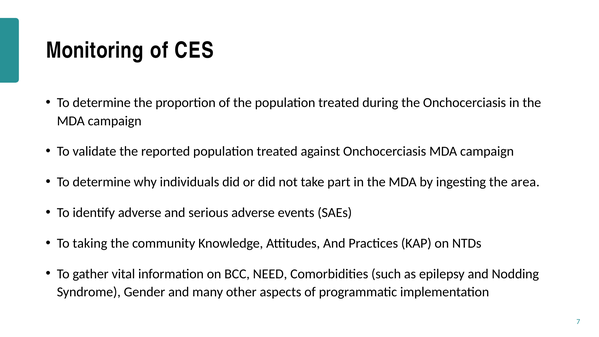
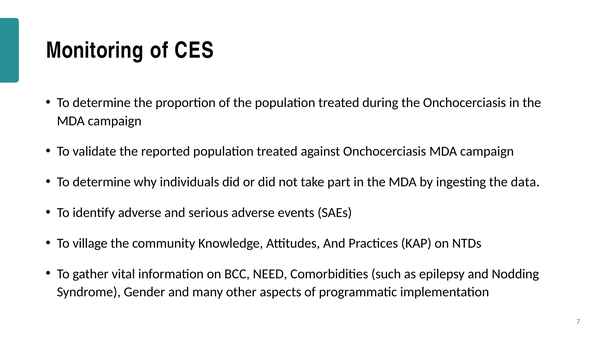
area: area -> data
taking: taking -> village
